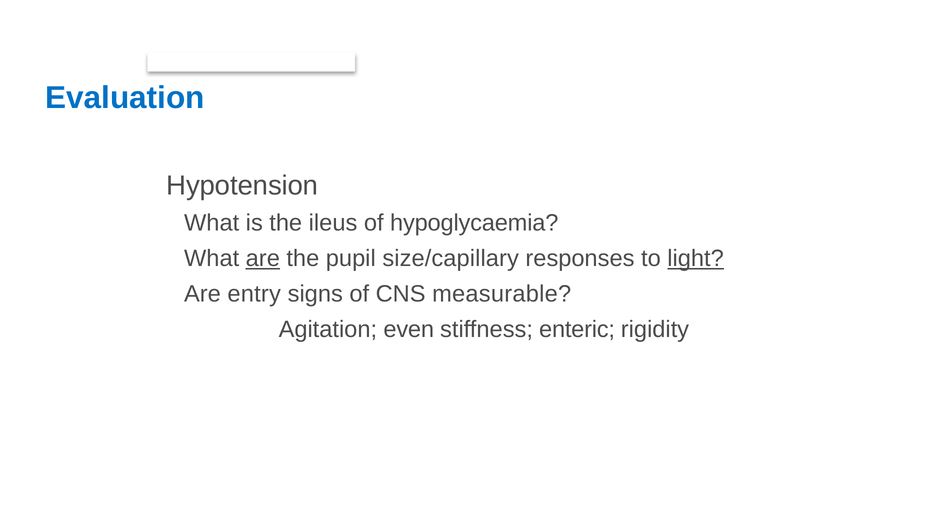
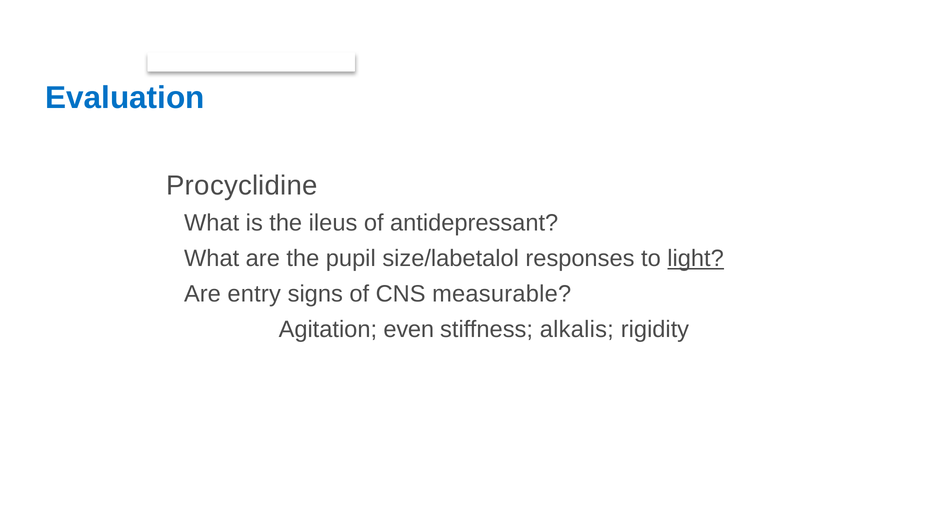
Hypotension: Hypotension -> Procyclidine
hypoglycaemia: hypoglycaemia -> antidepressant
are at (263, 259) underline: present -> none
size/capillary: size/capillary -> size/labetalol
enteric: enteric -> alkalis
